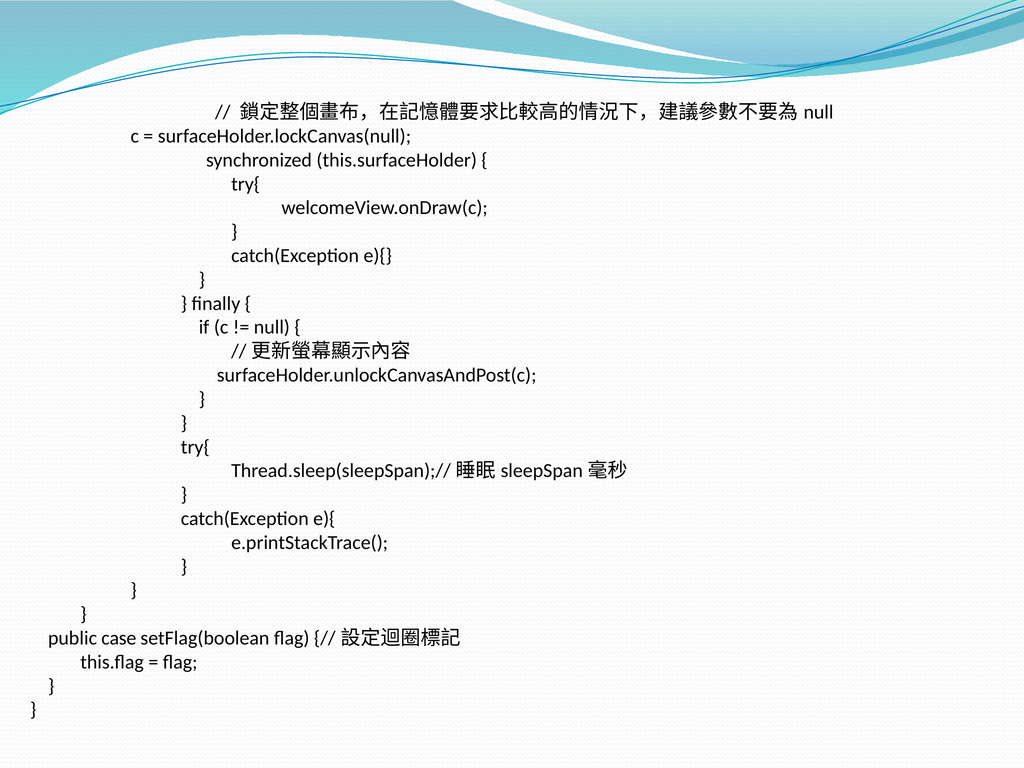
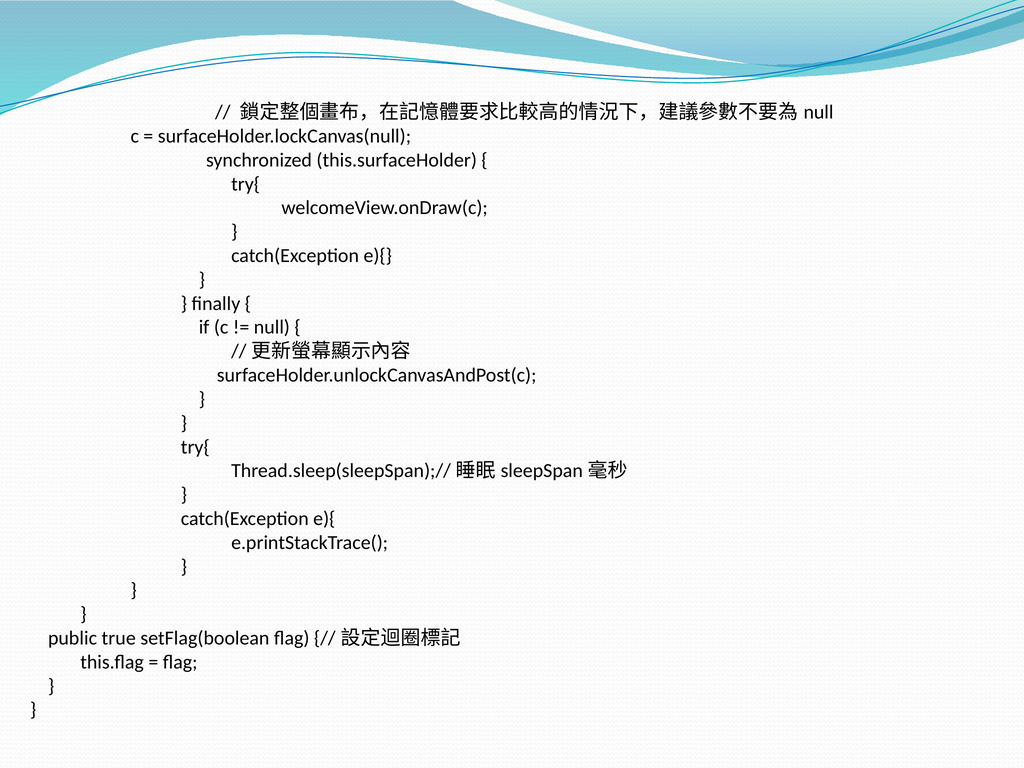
case: case -> true
